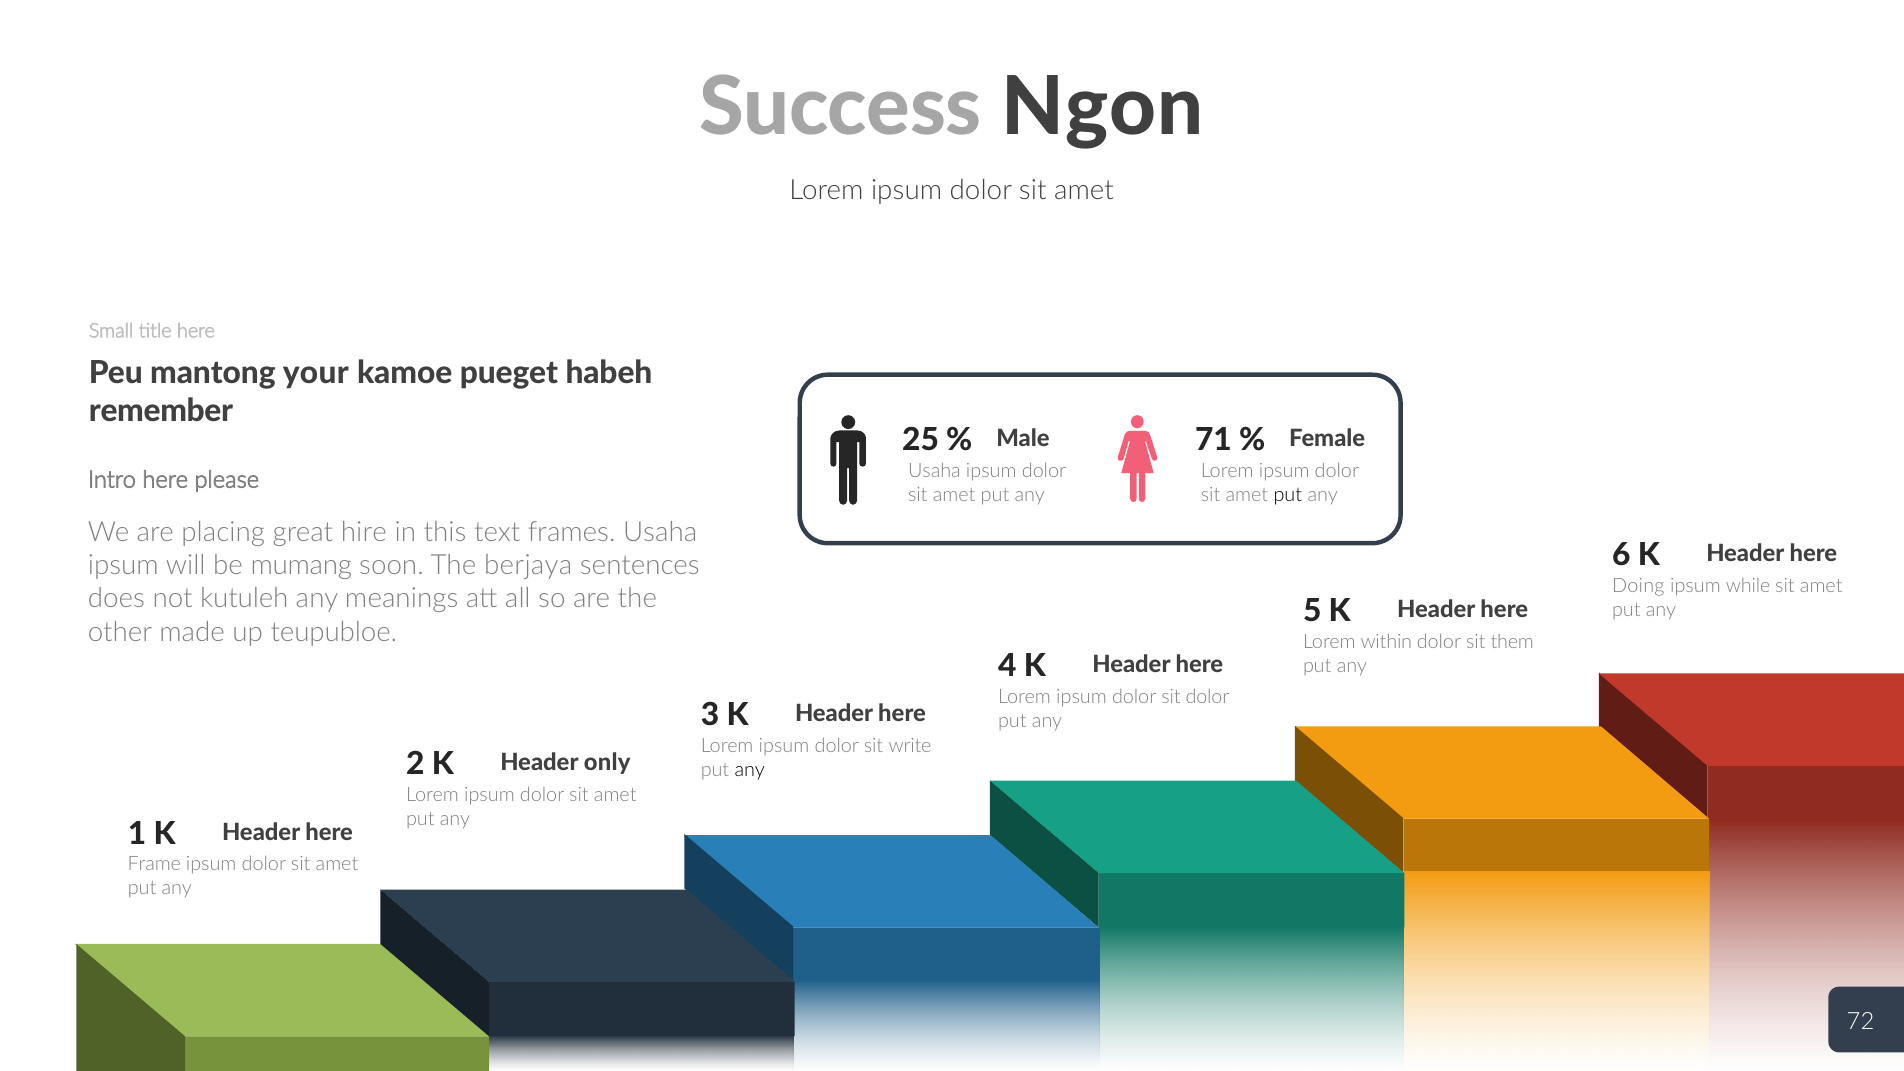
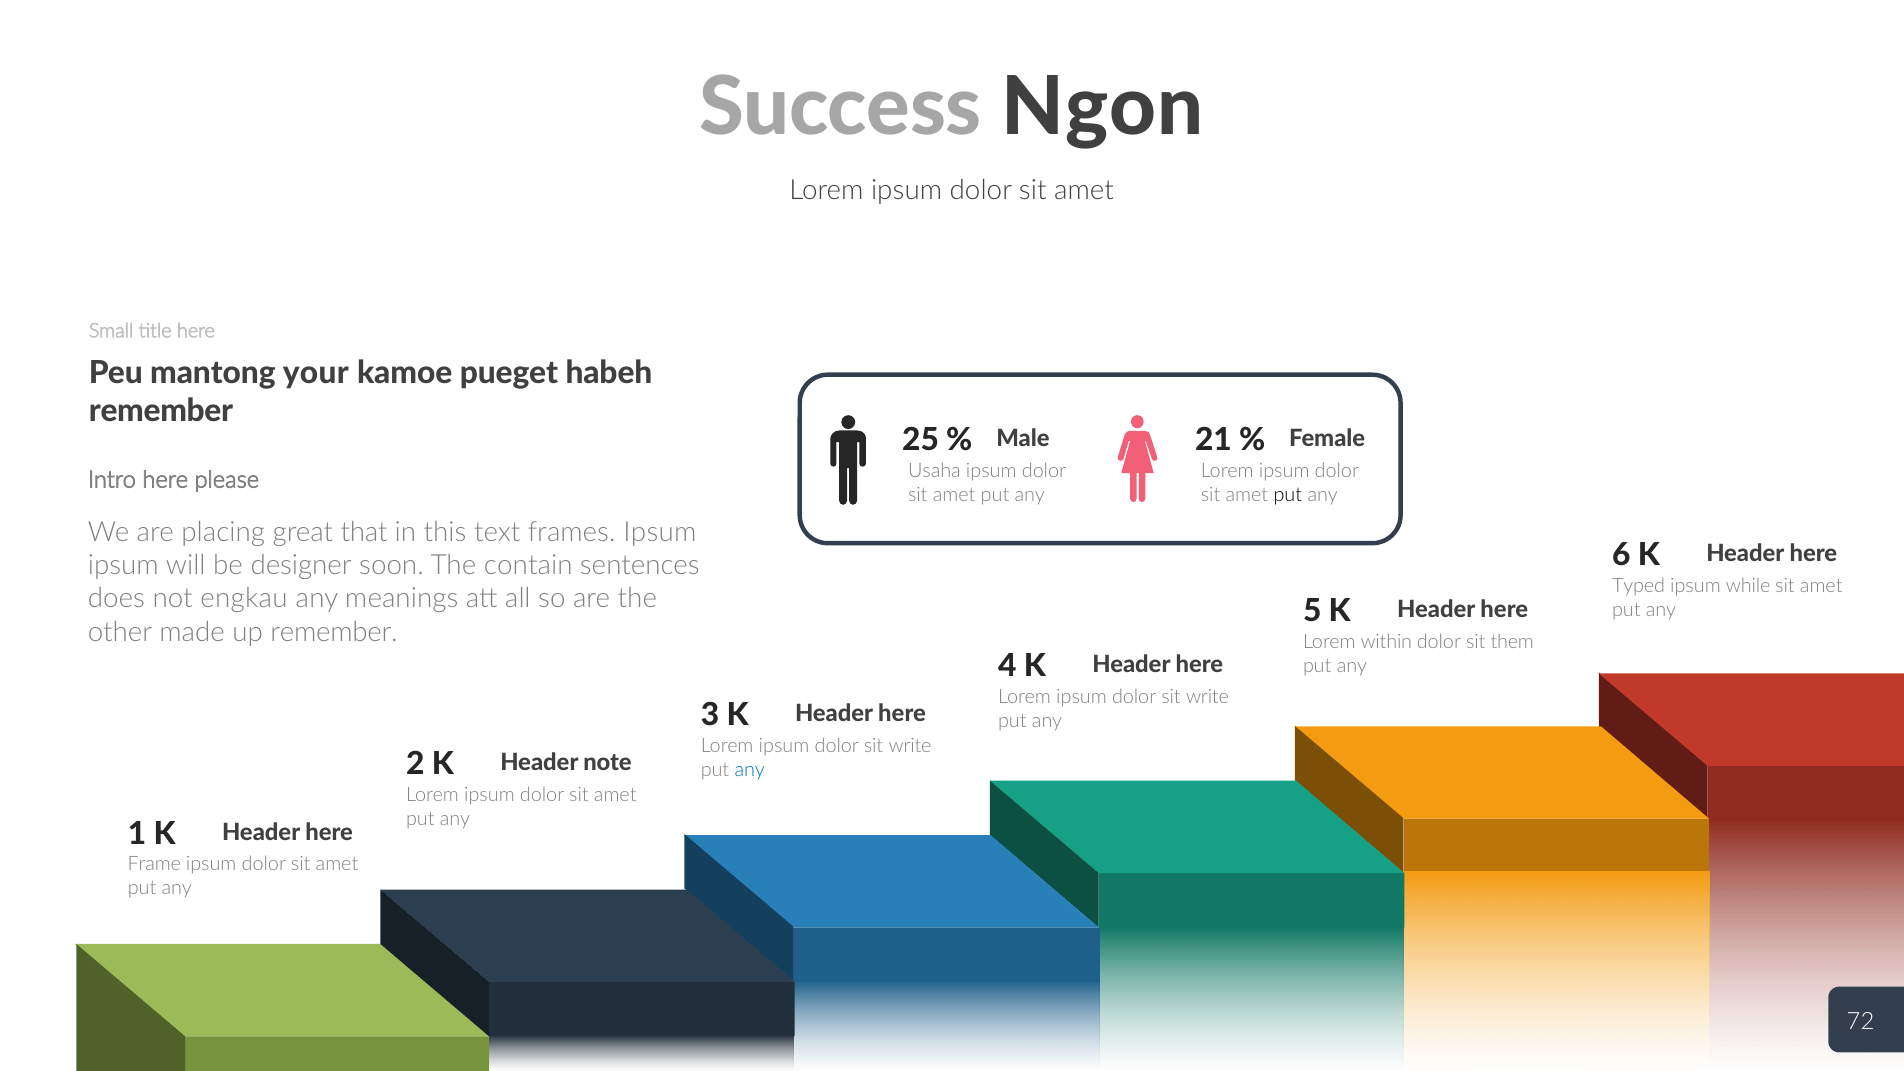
71: 71 -> 21
hire: hire -> that
frames Usaha: Usaha -> Ipsum
mumang: mumang -> designer
berjaya: berjaya -> contain
Doing: Doing -> Typed
kutuleh: kutuleh -> engkau
up teupubloe: teupubloe -> remember
dolor at (1207, 697): dolor -> write
only: only -> note
any at (750, 770) colour: black -> blue
